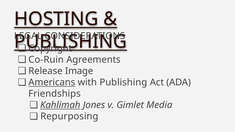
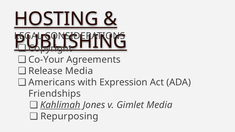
Co-Ruin: Co-Ruin -> Co-Your
Release Image: Image -> Media
Americans underline: present -> none
with Publishing: Publishing -> Expression
